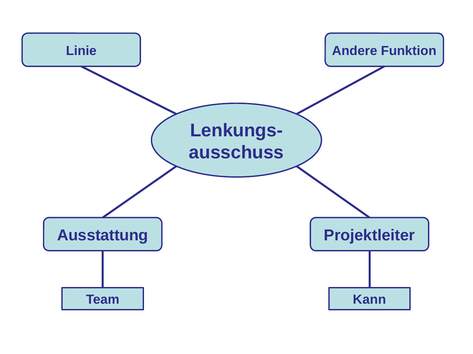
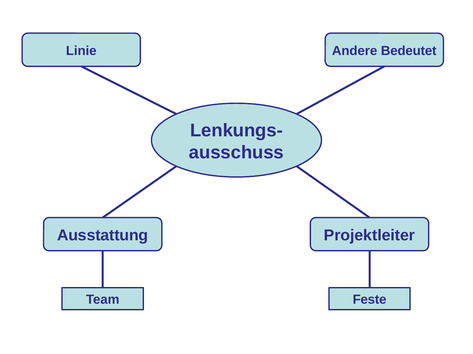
Funktion: Funktion -> Bedeutet
Kann: Kann -> Feste
